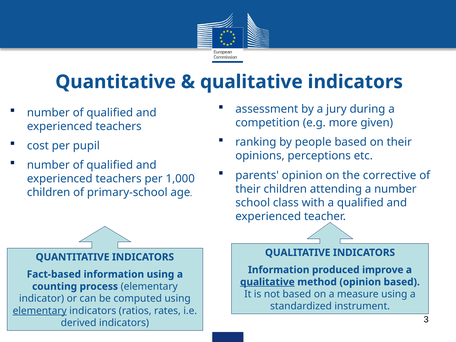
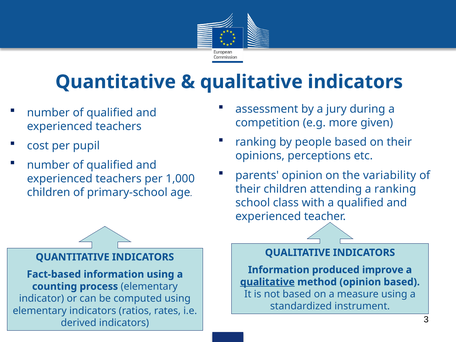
corrective: corrective -> variability
a number: number -> ranking
elementary at (40, 311) underline: present -> none
